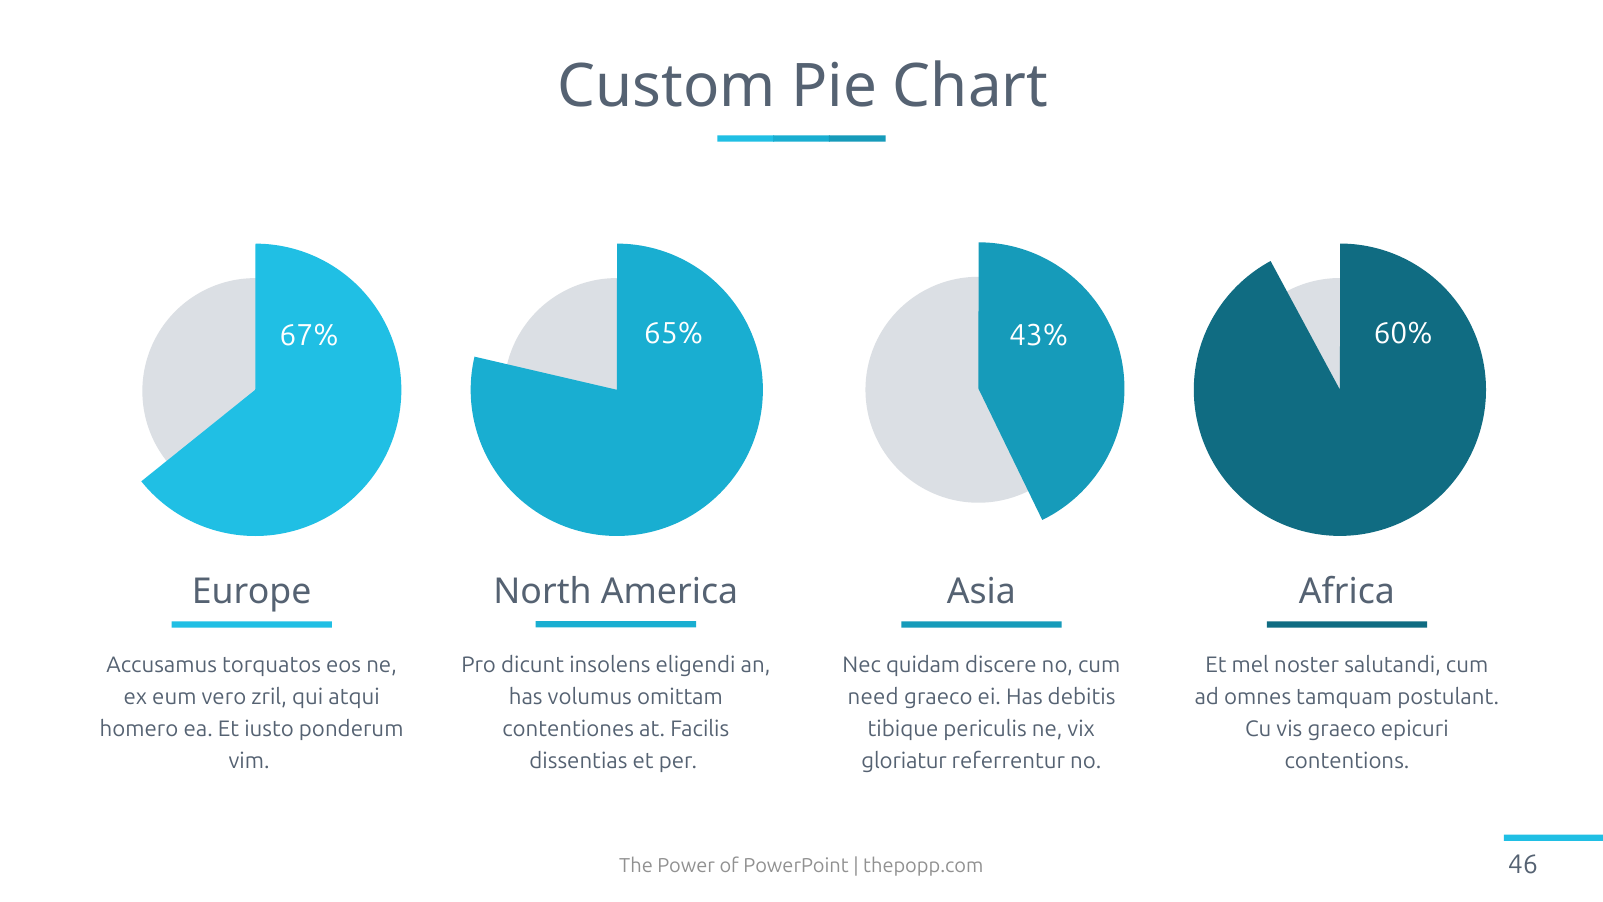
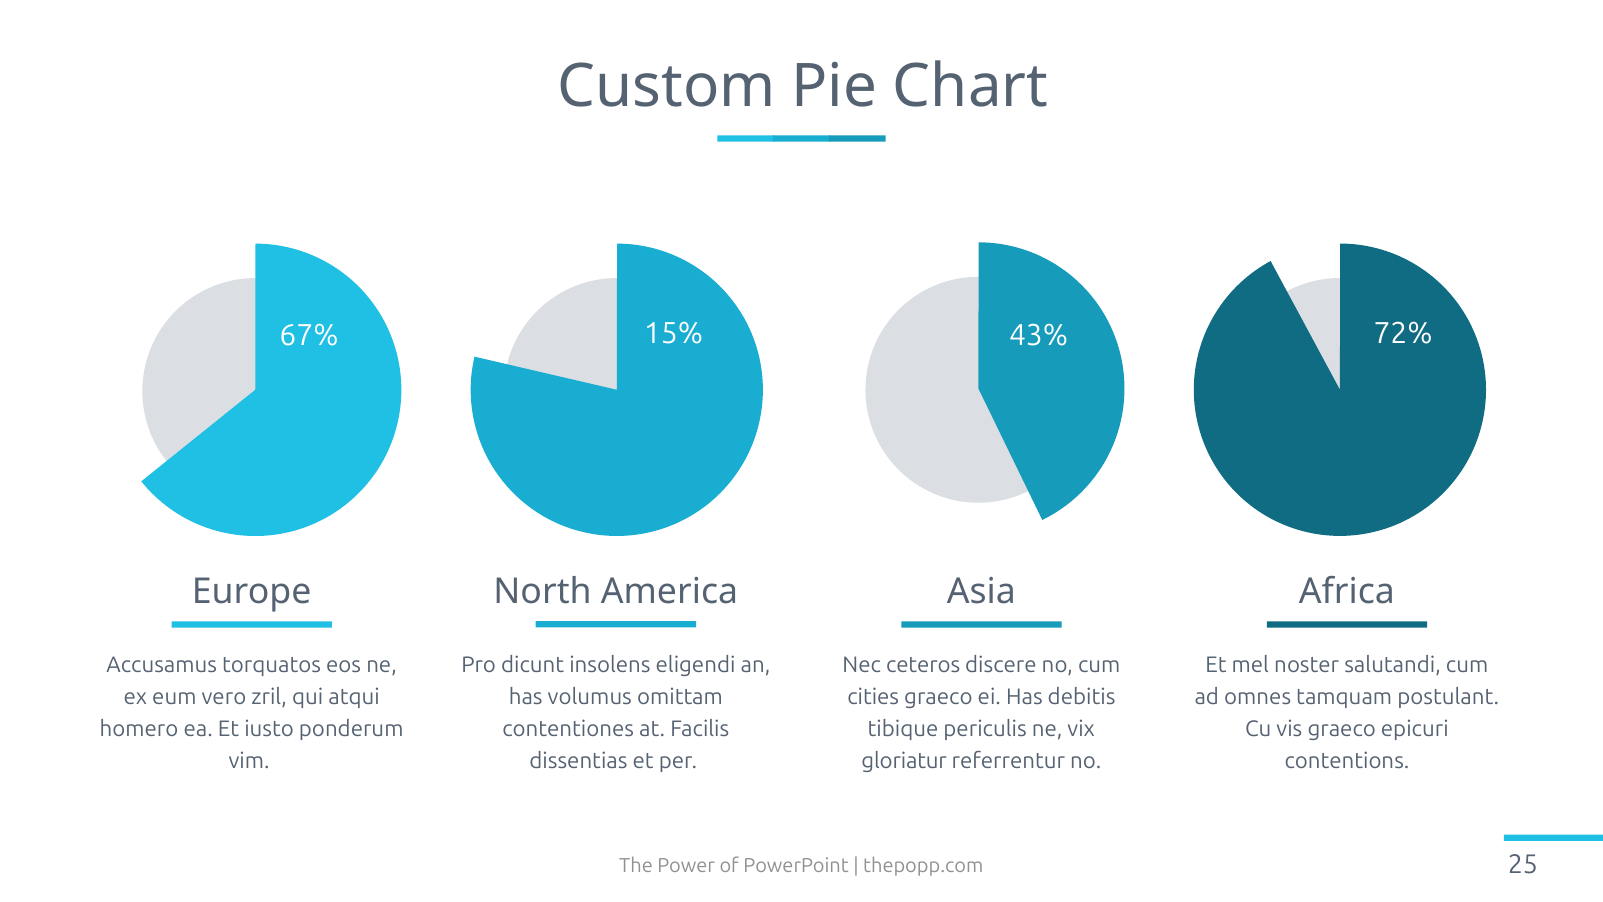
65%: 65% -> 15%
60%: 60% -> 72%
quidam: quidam -> ceteros
need: need -> cities
46: 46 -> 25
